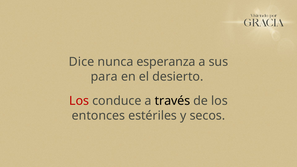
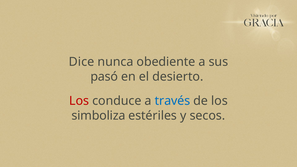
esperanza: esperanza -> obediente
para: para -> pasó
través colour: black -> blue
entonces: entonces -> simboliza
